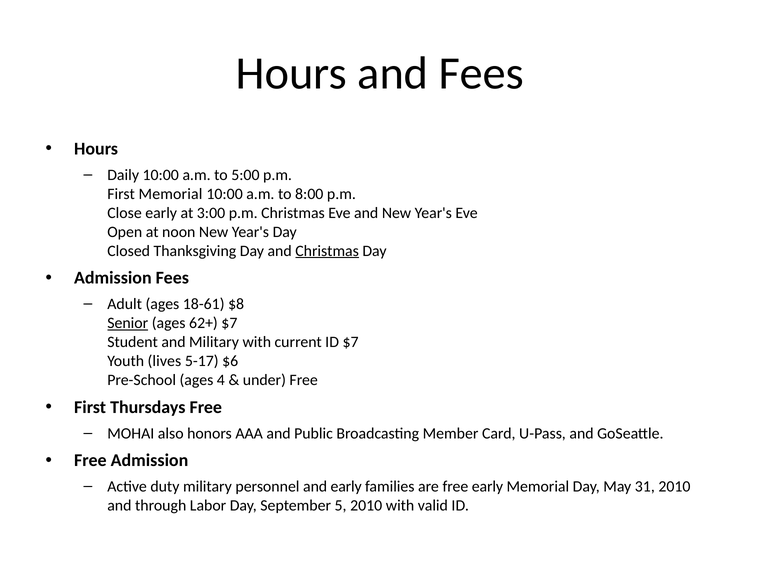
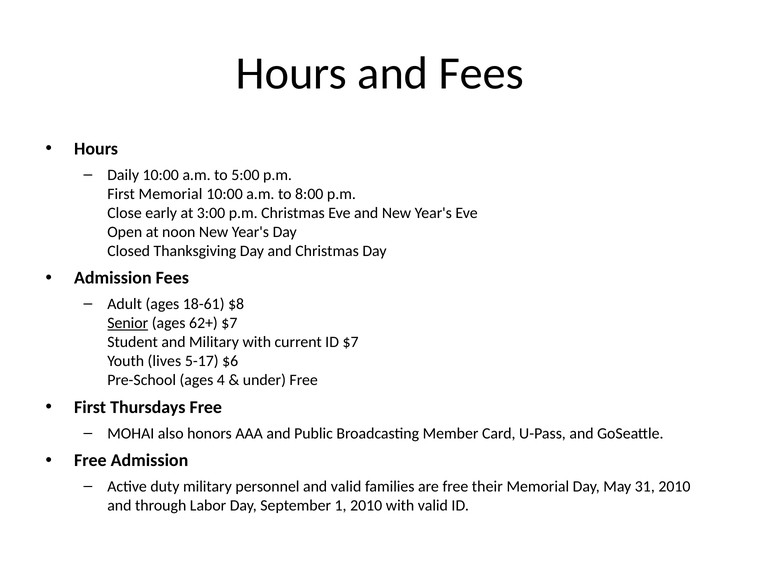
Christmas at (327, 251) underline: present -> none
and early: early -> valid
free early: early -> their
5: 5 -> 1
